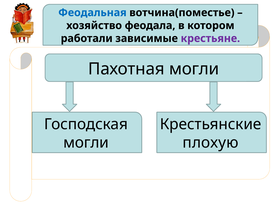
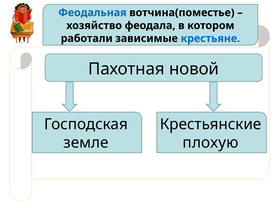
крестьяне colour: purple -> blue
Пахотная могли: могли -> новой
могли at (86, 142): могли -> земле
